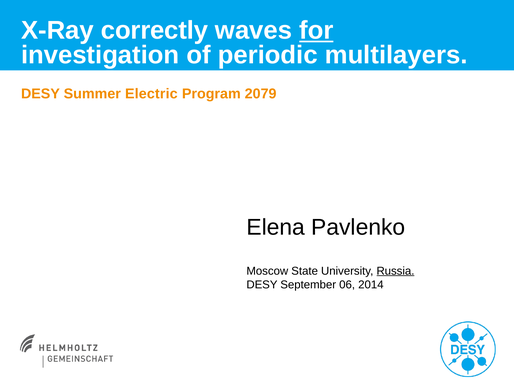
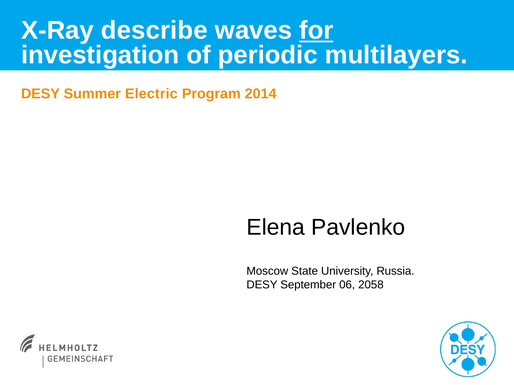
correctly: correctly -> describe
2079: 2079 -> 2014
Russia underline: present -> none
2014: 2014 -> 2058
